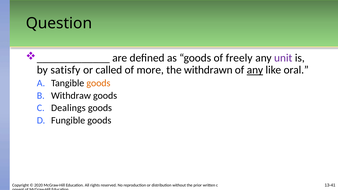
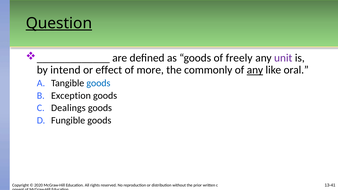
Question underline: none -> present
satisfy: satisfy -> intend
called: called -> effect
withdrawn: withdrawn -> commonly
goods at (98, 83) colour: orange -> blue
Withdraw: Withdraw -> Exception
